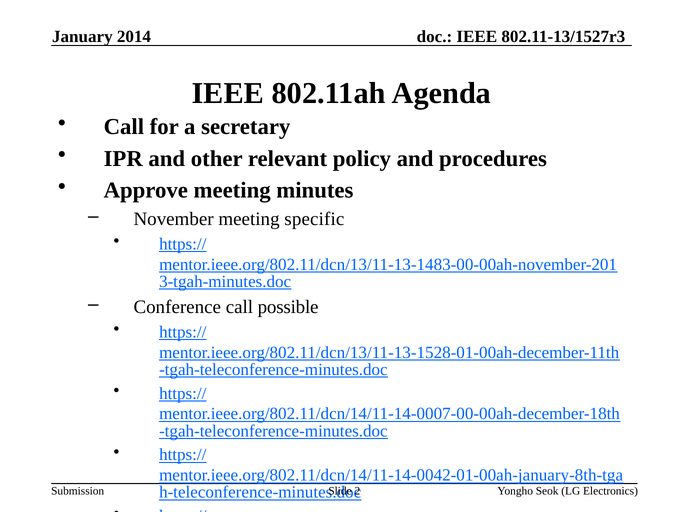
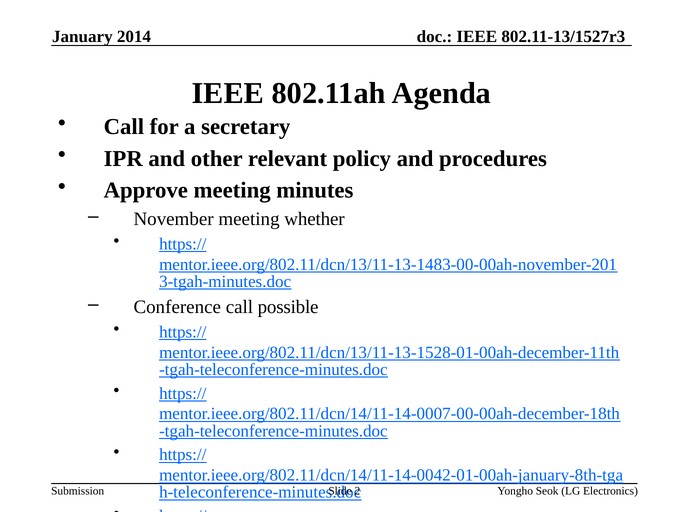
specific: specific -> whether
